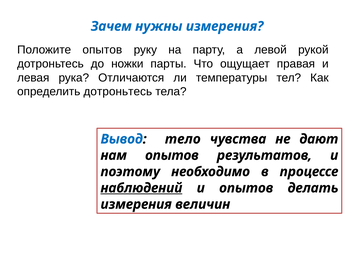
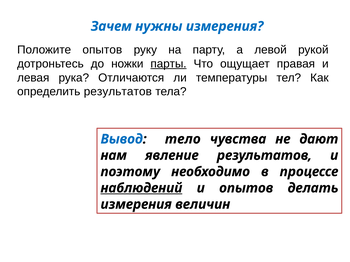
парты underline: none -> present
определить дотроньтесь: дотроньтесь -> результатов
нам опытов: опытов -> явление
